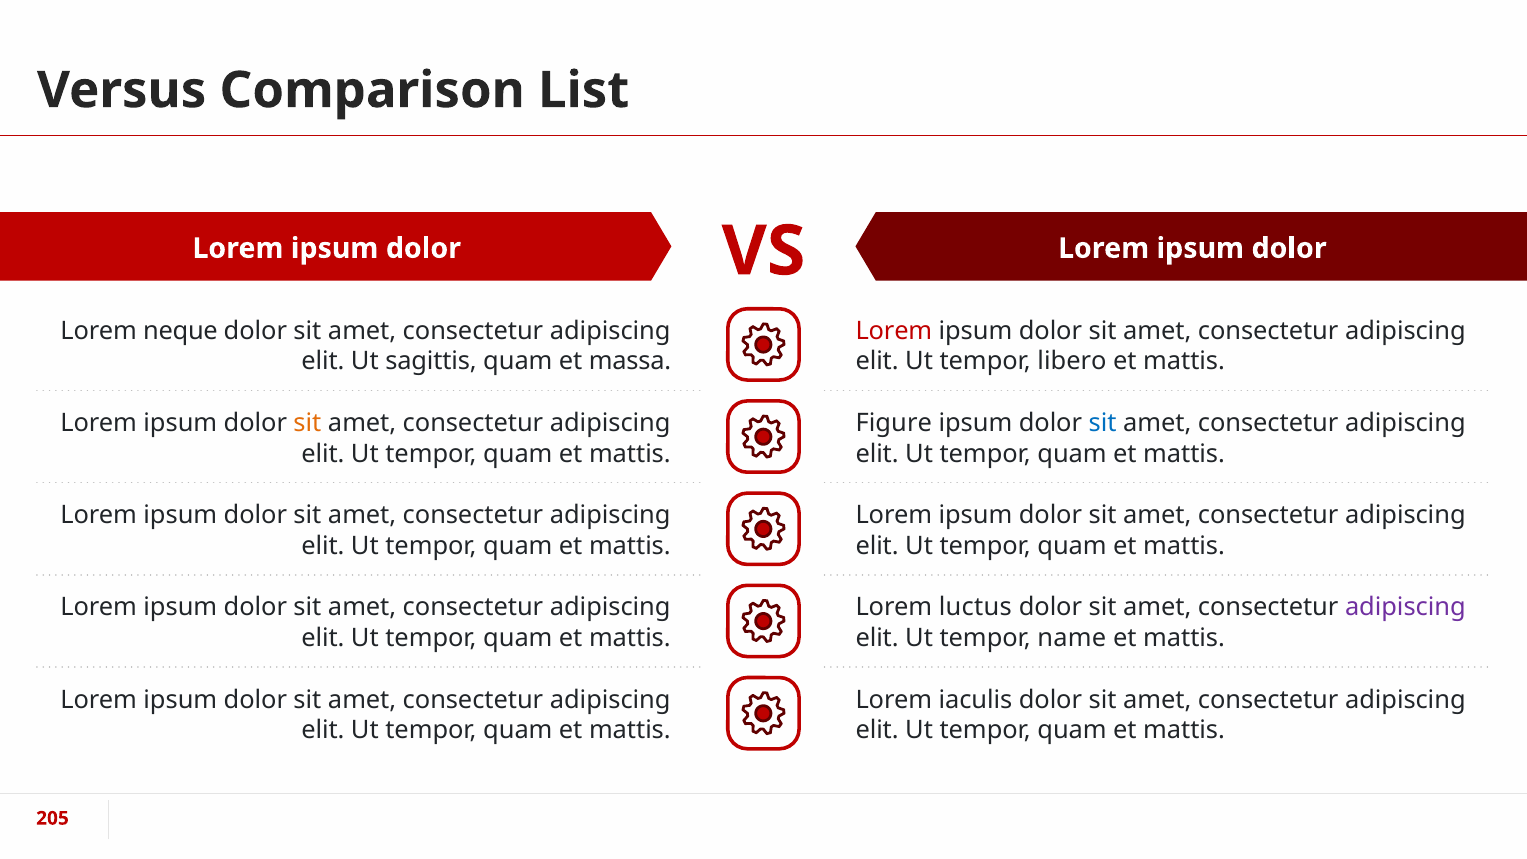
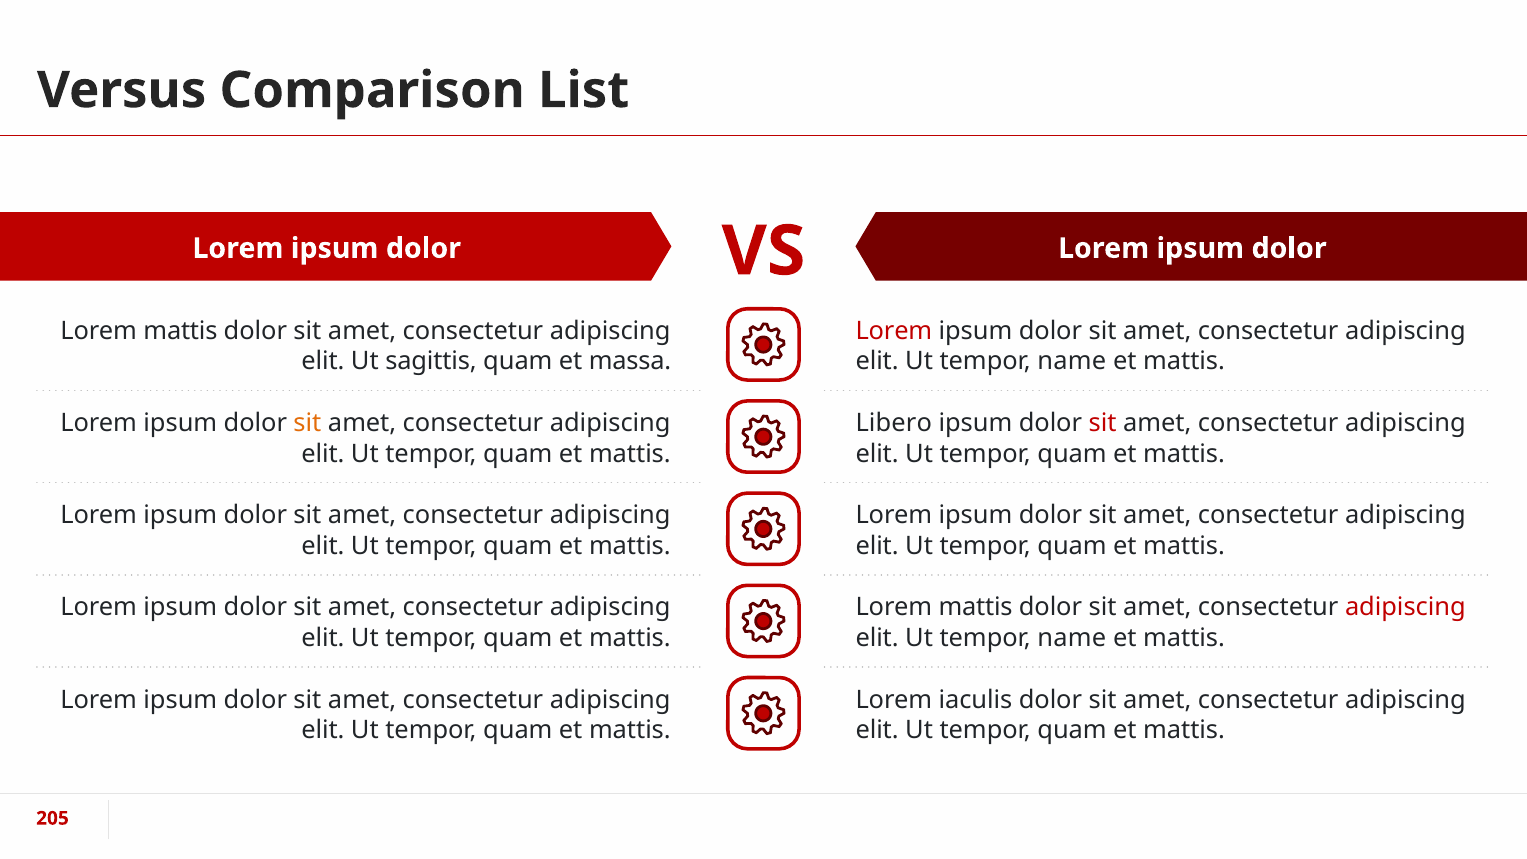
neque at (180, 331): neque -> mattis
libero at (1072, 361): libero -> name
Figure: Figure -> Libero
sit at (1103, 423) colour: blue -> red
luctus at (975, 607): luctus -> mattis
adipiscing at (1405, 607) colour: purple -> red
